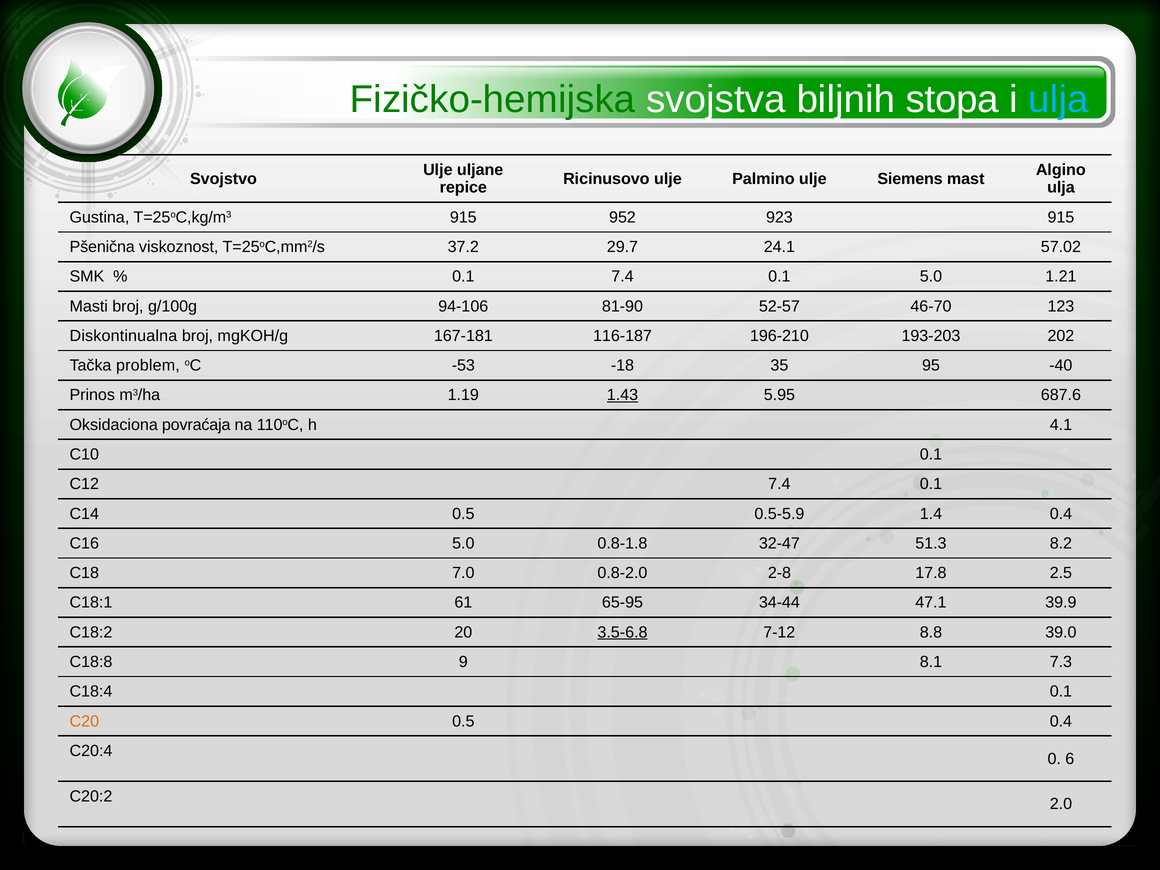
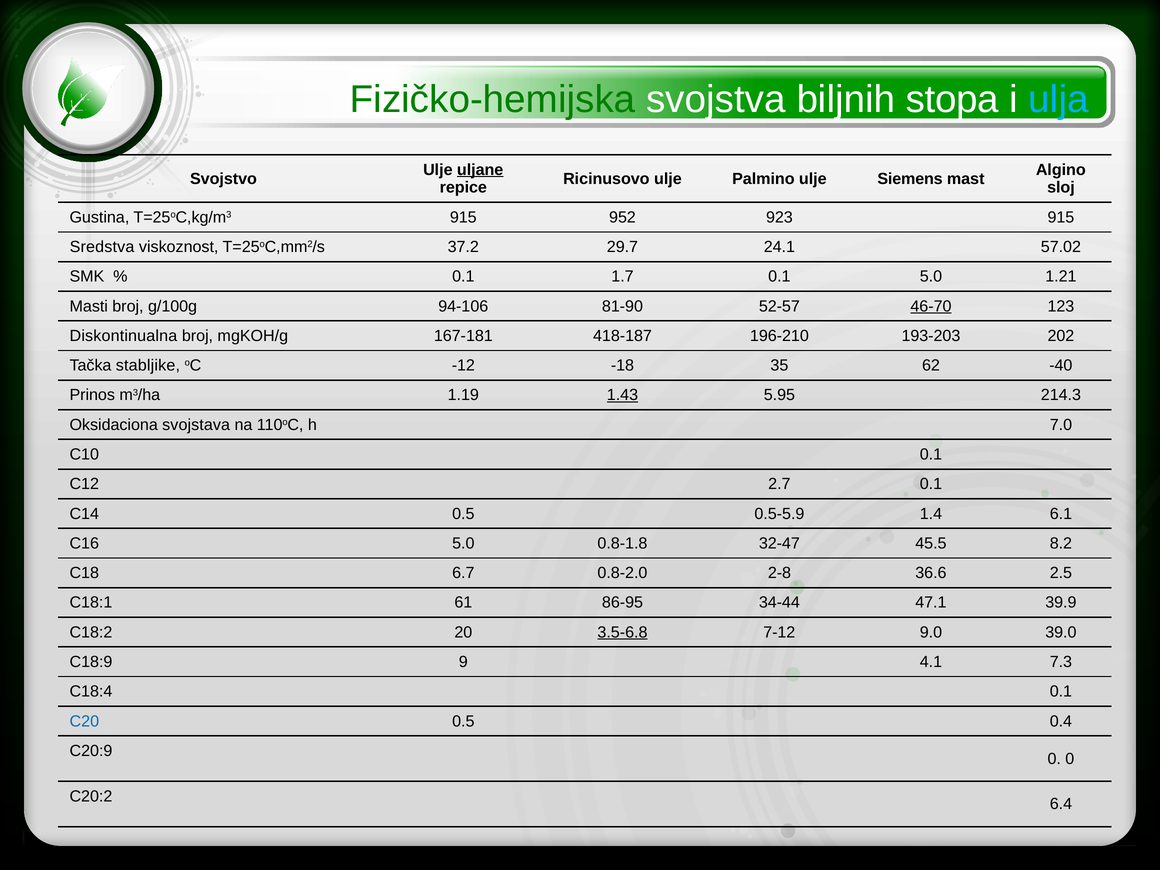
uljane underline: none -> present
ulja at (1061, 188): ulja -> sloj
Pšenična: Pšenična -> Sredstva
0.1 7.4: 7.4 -> 1.7
46-70 underline: none -> present
116-187: 116-187 -> 418-187
problem: problem -> stabljike
-53: -53 -> -12
95: 95 -> 62
687.6: 687.6 -> 214.3
povraćaja: povraćaja -> svojstava
4.1: 4.1 -> 7.0
C12 7.4: 7.4 -> 2.7
1.4 0.4: 0.4 -> 6.1
51.3: 51.3 -> 45.5
7.0: 7.0 -> 6.7
17.8: 17.8 -> 36.6
65-95: 65-95 -> 86-95
8.8: 8.8 -> 9.0
C18:8: C18:8 -> C18:9
8.1: 8.1 -> 4.1
C20 colour: orange -> blue
C20:4: C20:4 -> C20:9
0 6: 6 -> 0
2.0: 2.0 -> 6.4
